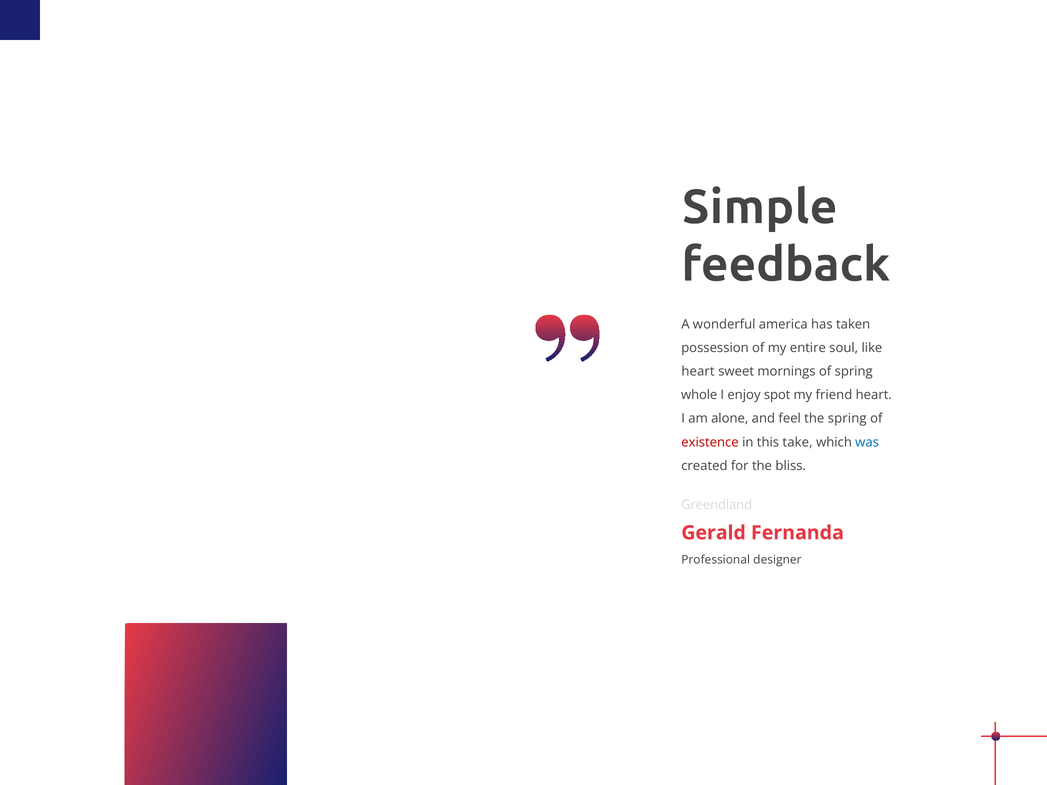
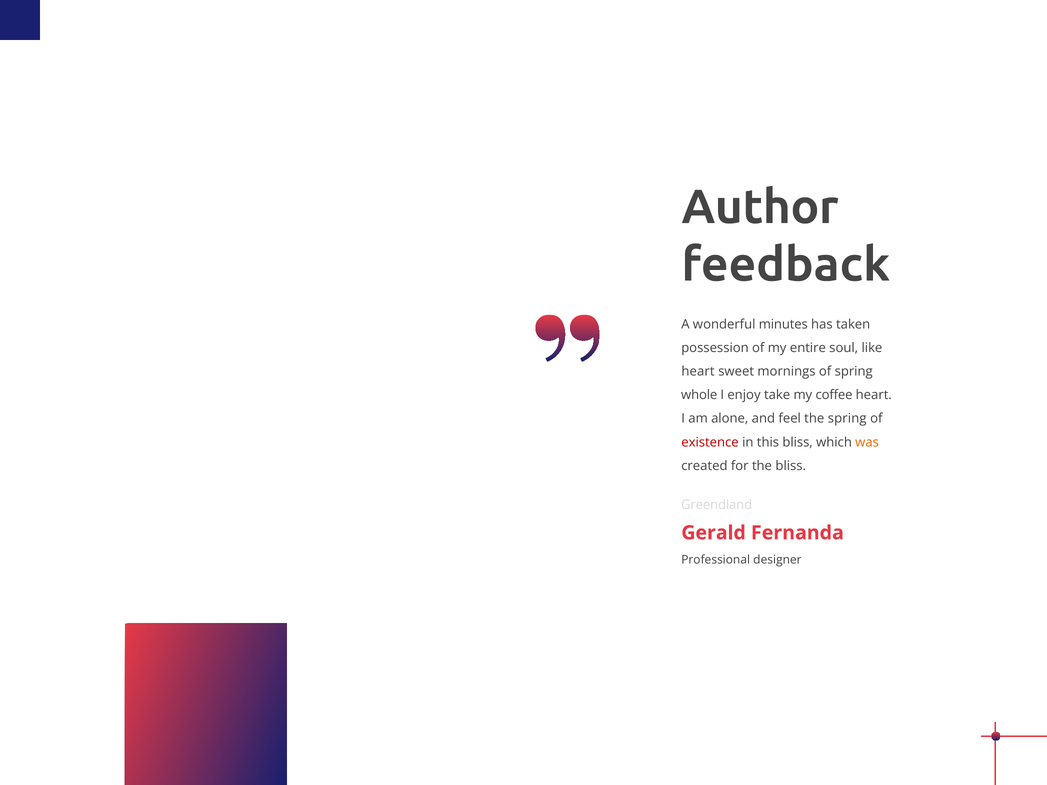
Simple: Simple -> Author
america: america -> minutes
spot: spot -> take
friend: friend -> coffee
this take: take -> bliss
was colour: blue -> orange
